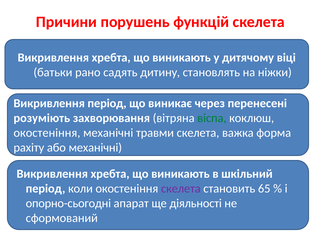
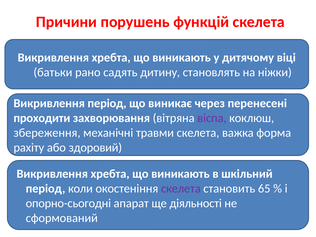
розуміють: розуміють -> проходити
віспа colour: green -> purple
окостеніння at (47, 133): окостеніння -> збереження
або механічні: механічні -> здоровий
